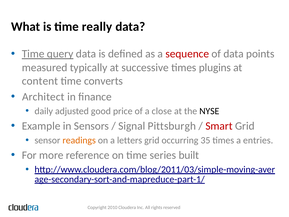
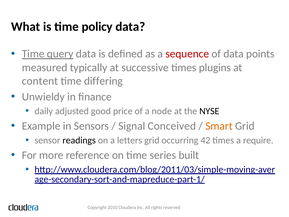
really: really -> policy
converts: converts -> differing
Architect: Architect -> Unwieldy
close: close -> node
Pittsburgh: Pittsburgh -> Conceived
Smart colour: red -> orange
readings colour: orange -> black
35: 35 -> 42
entries: entries -> require
